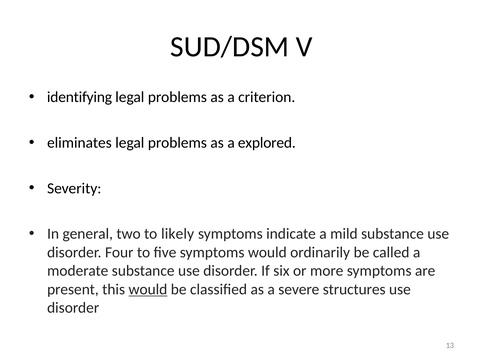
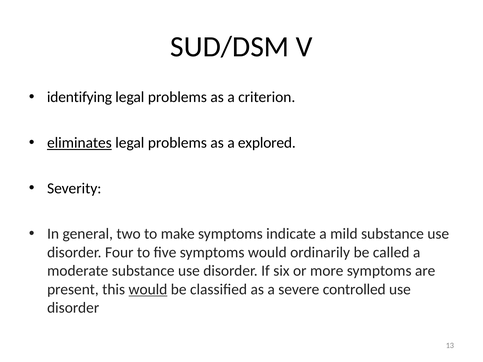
eliminates underline: none -> present
likely: likely -> make
structures: structures -> controlled
